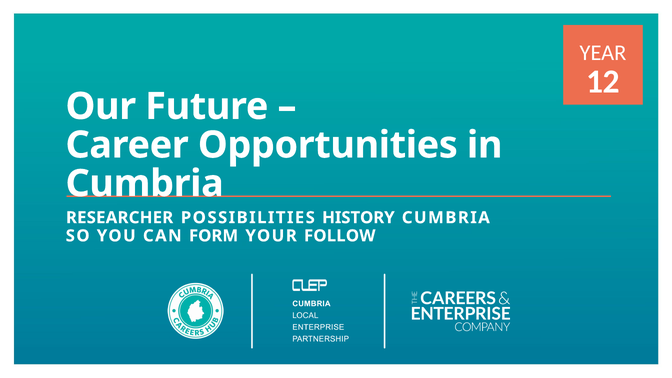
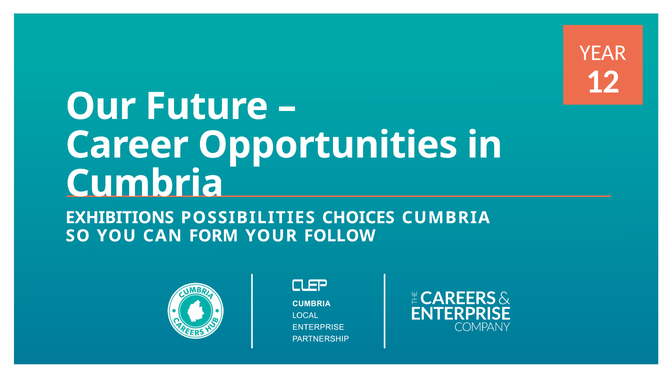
RESEARCHER: RESEARCHER -> EXHIBITIONS
HISTORY: HISTORY -> CHOICES
